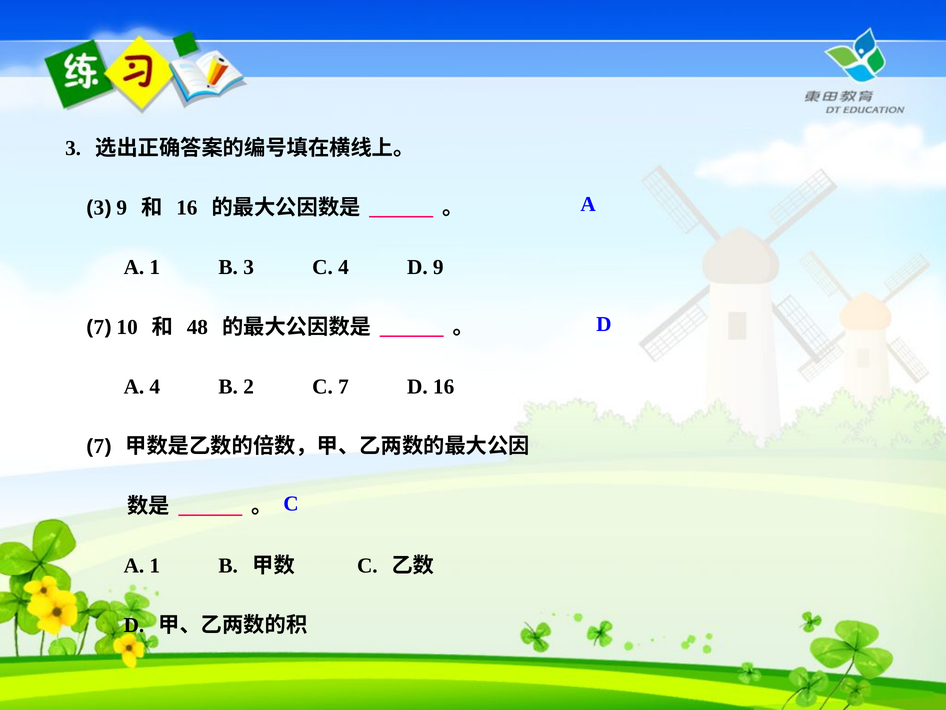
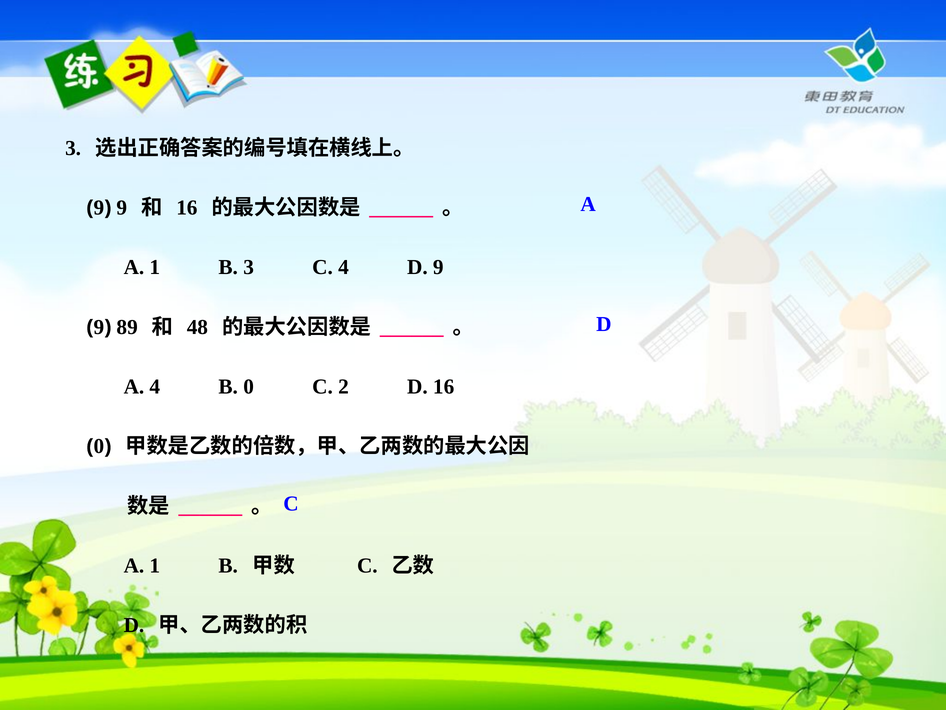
3 at (99, 208): 3 -> 9
7 at (99, 327): 7 -> 9
10: 10 -> 89
B 2: 2 -> 0
C 7: 7 -> 2
7 at (99, 446): 7 -> 0
